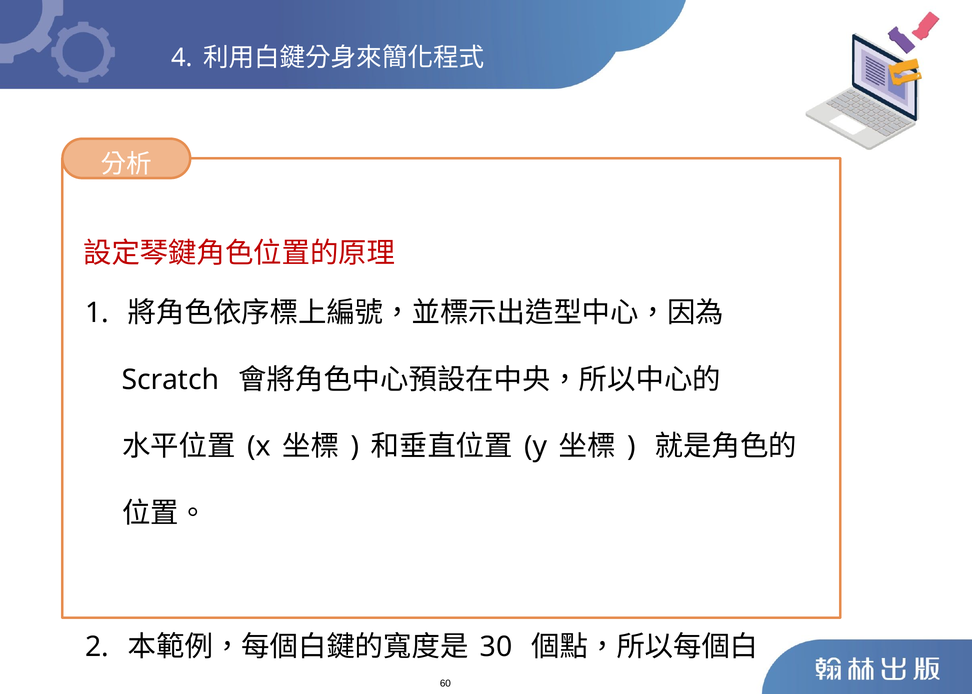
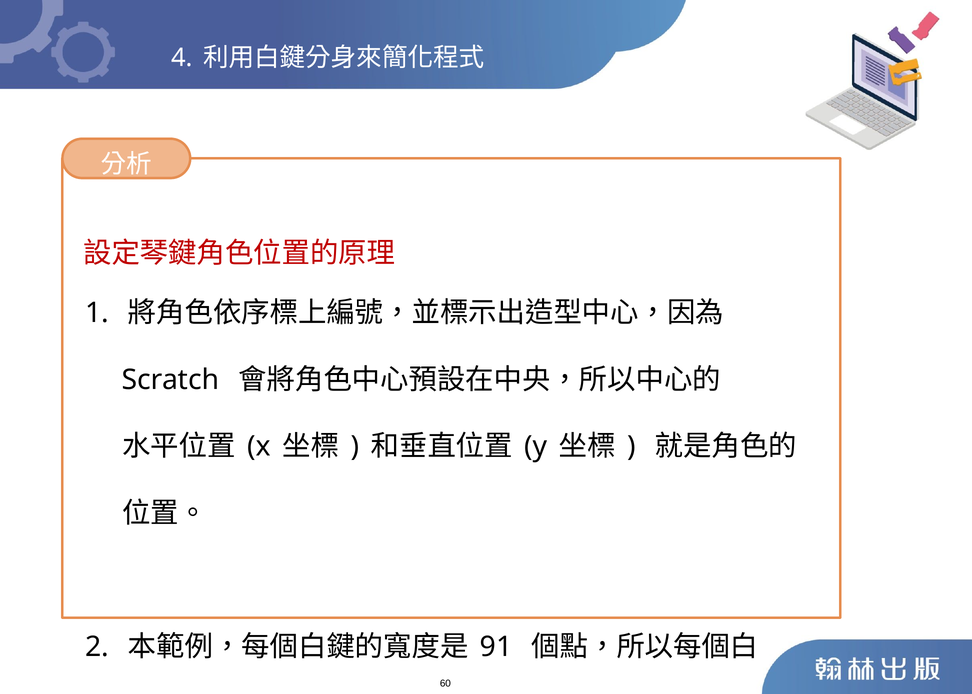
30: 30 -> 91
